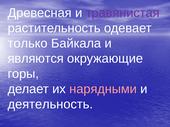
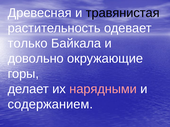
травянистая colour: purple -> black
являются: являются -> довольно
деятельность: деятельность -> содержанием
